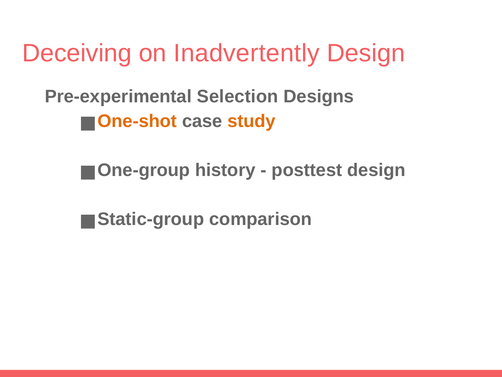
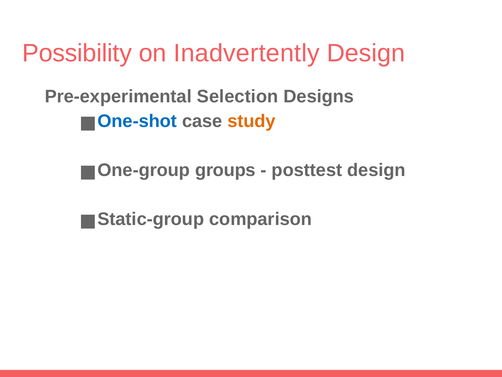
Deceiving: Deceiving -> Possibility
One-shot colour: orange -> blue
history: history -> groups
